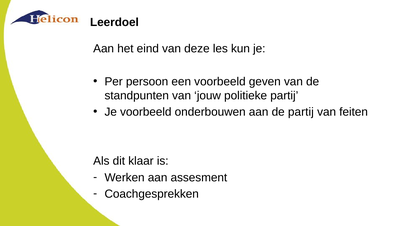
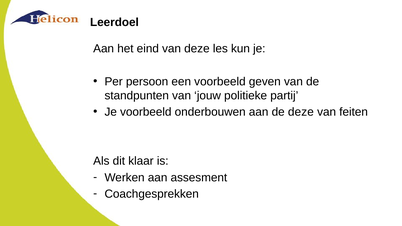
de partij: partij -> deze
